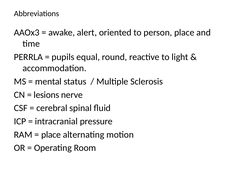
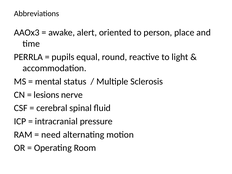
place at (51, 135): place -> need
